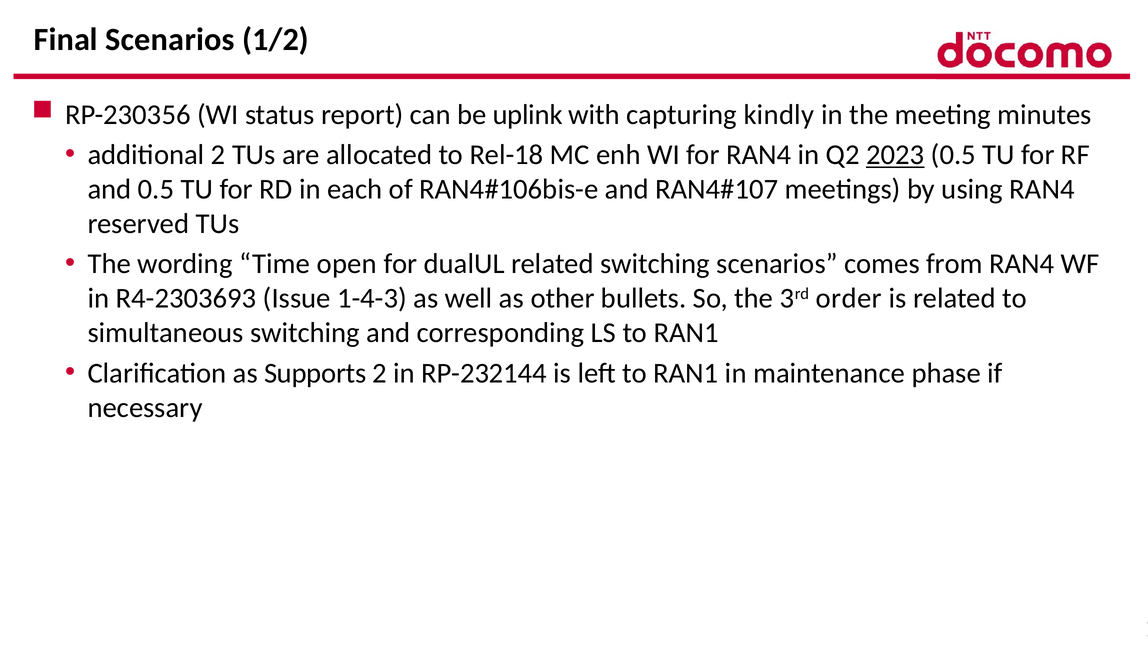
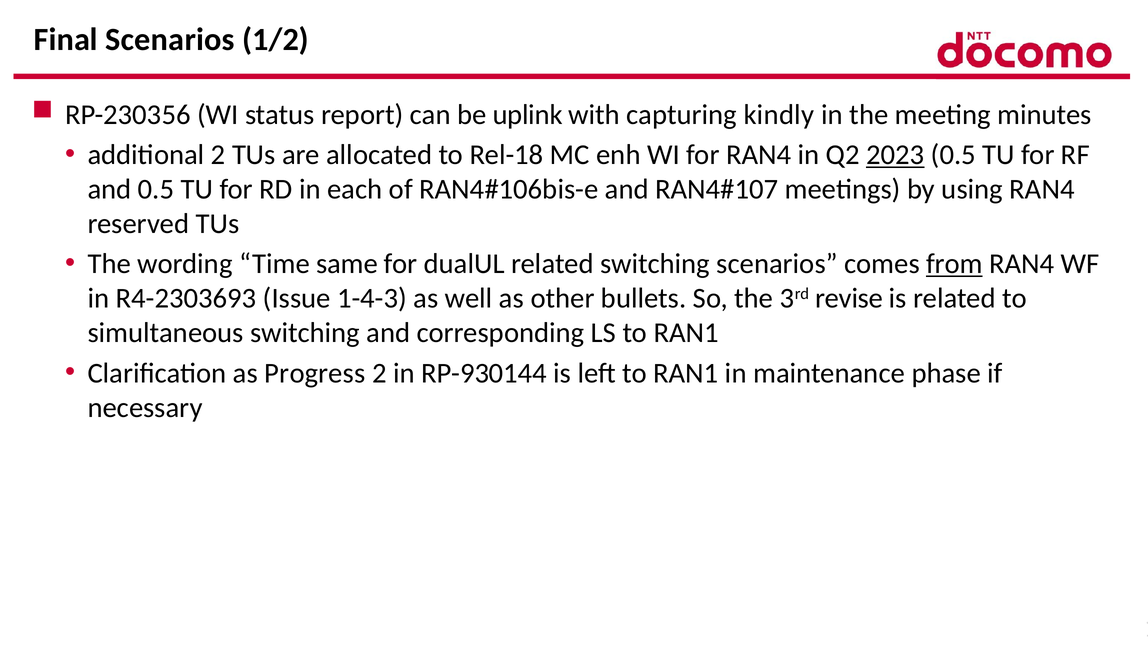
open: open -> same
from underline: none -> present
order: order -> revise
Supports: Supports -> Progress
RP-232144: RP-232144 -> RP-930144
